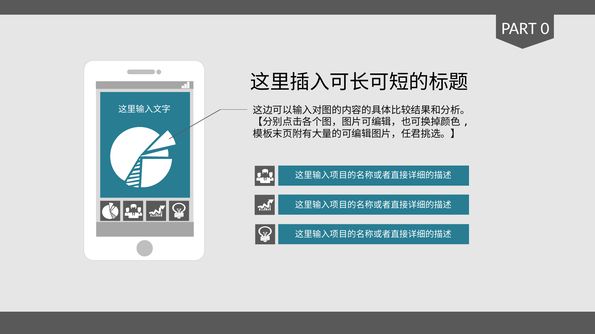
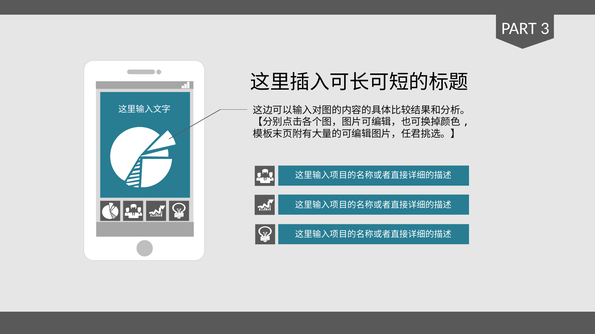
0: 0 -> 3
